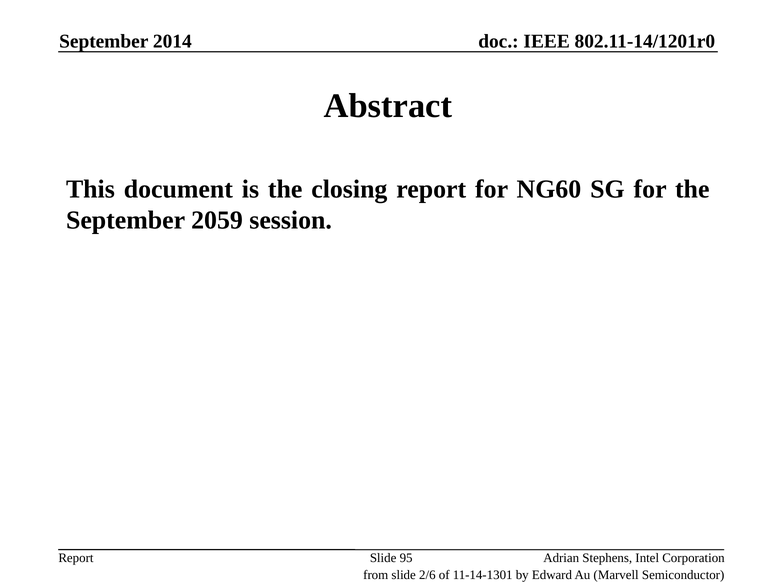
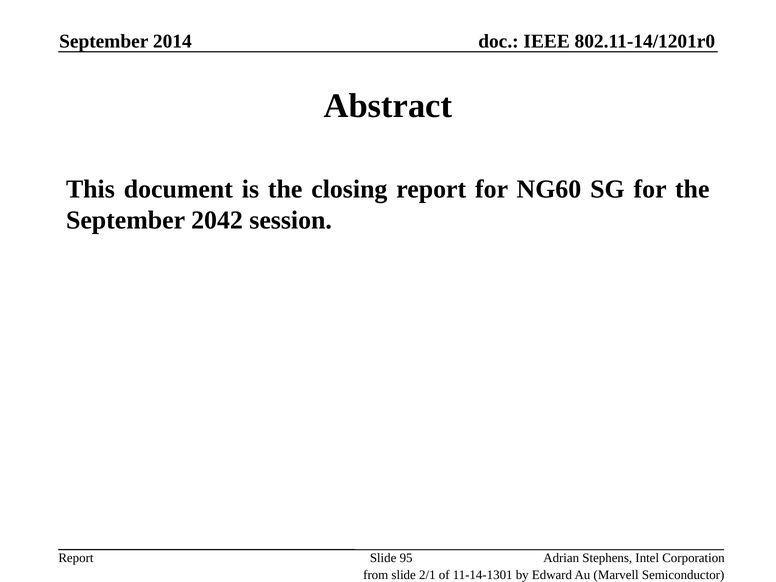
2059: 2059 -> 2042
2/6: 2/6 -> 2/1
